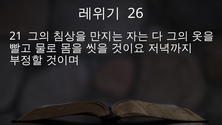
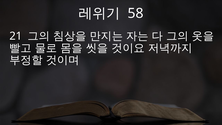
26: 26 -> 58
